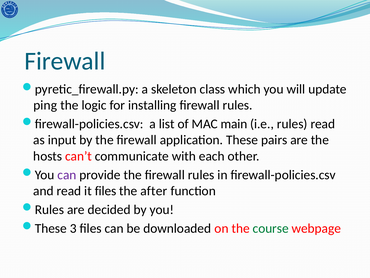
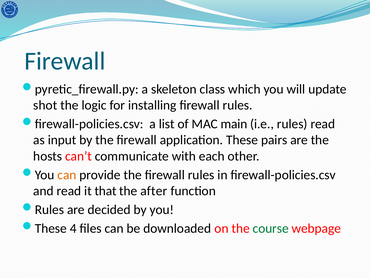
ping: ping -> shot
can at (67, 175) colour: purple -> orange
it files: files -> that
3: 3 -> 4
